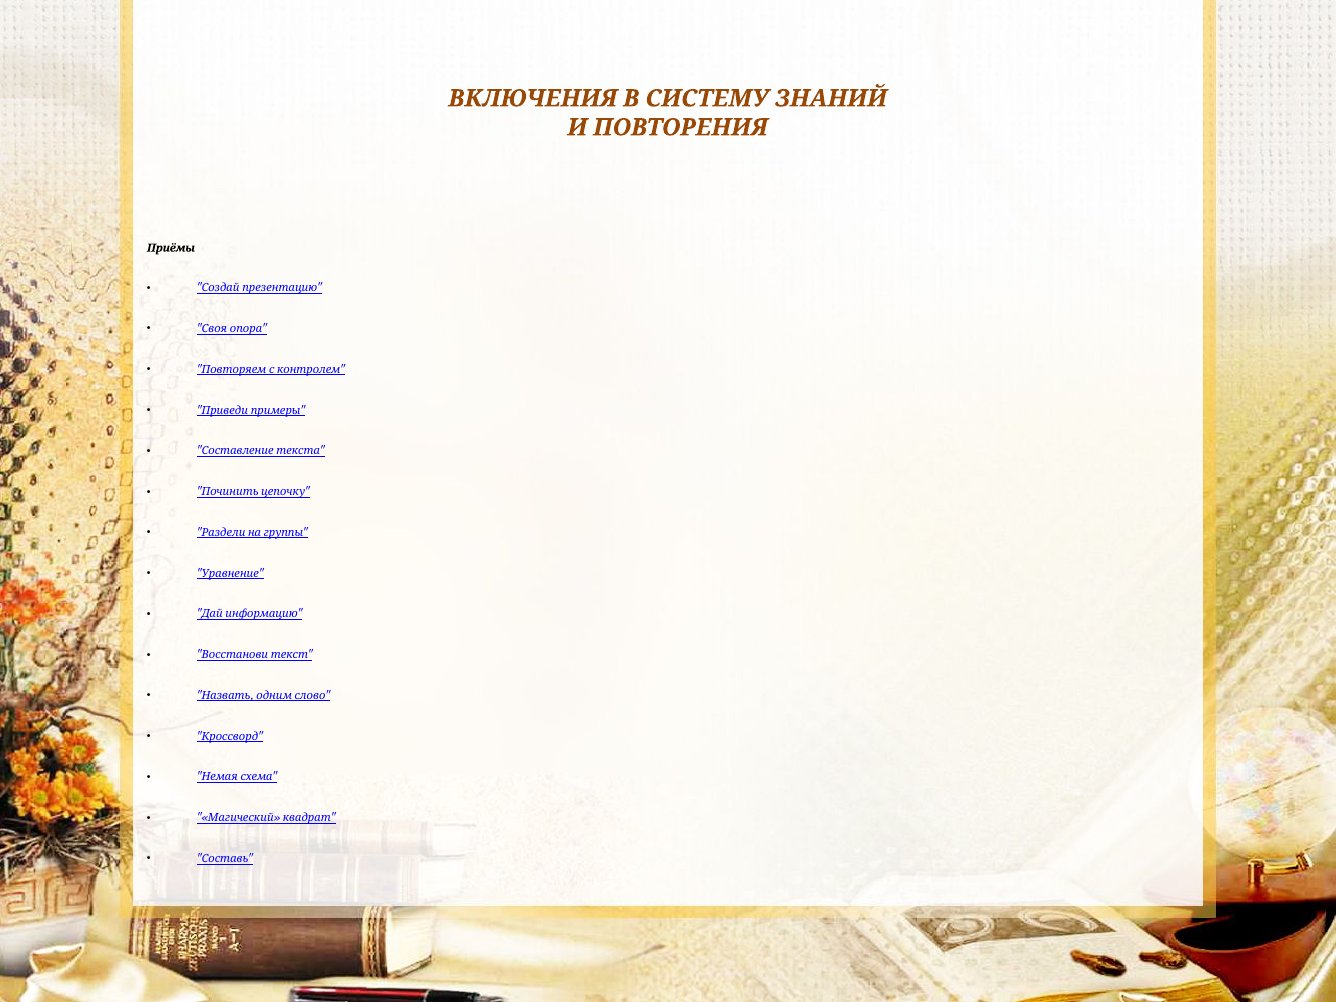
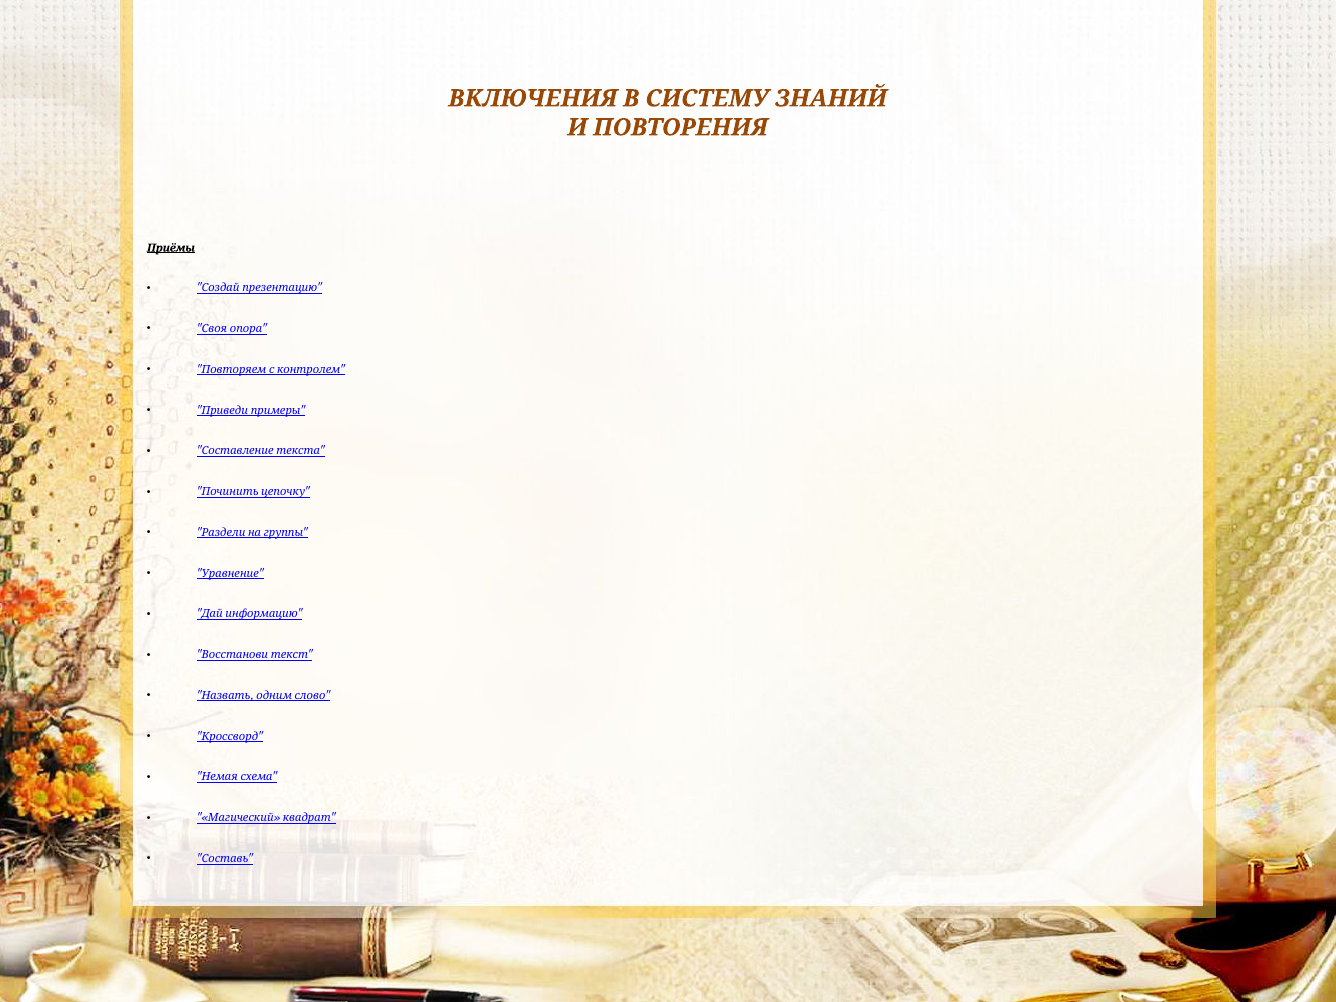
Приёмы underline: none -> present
